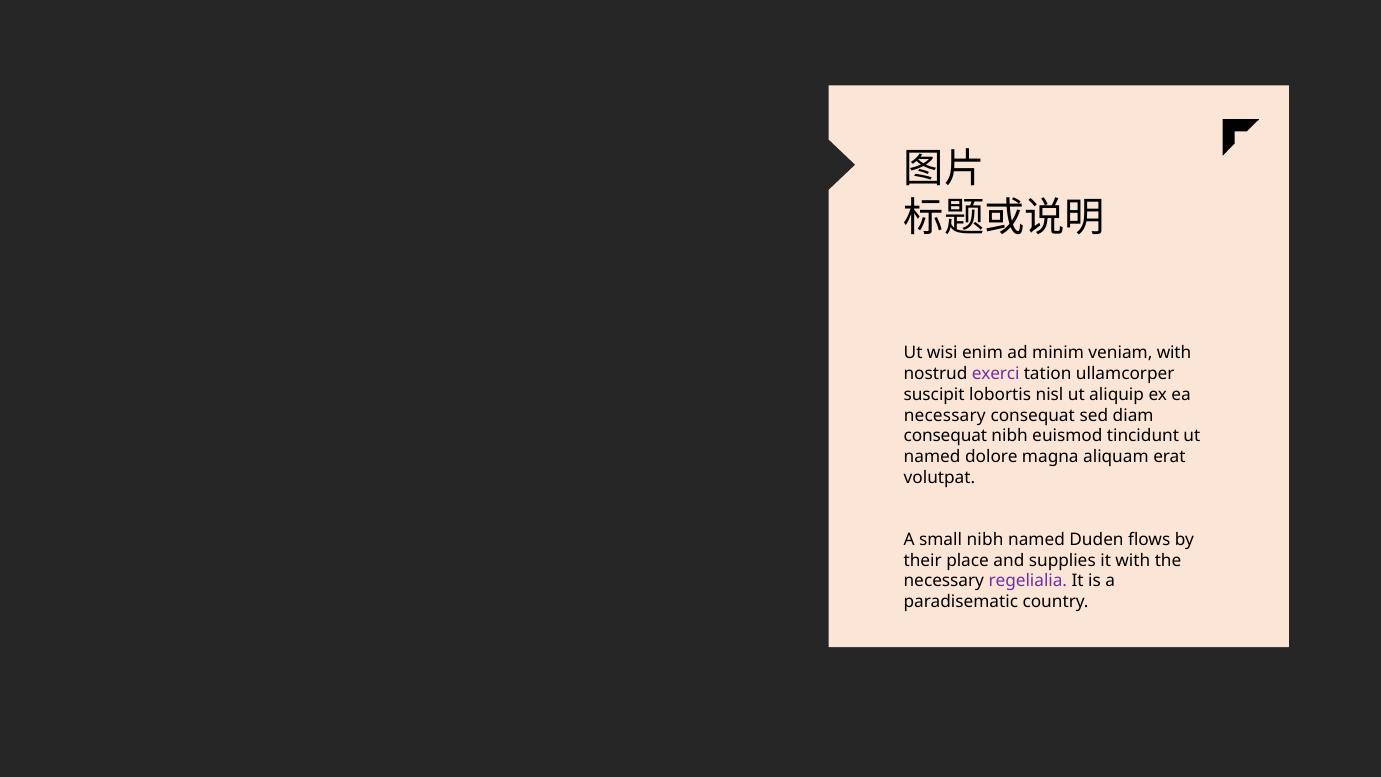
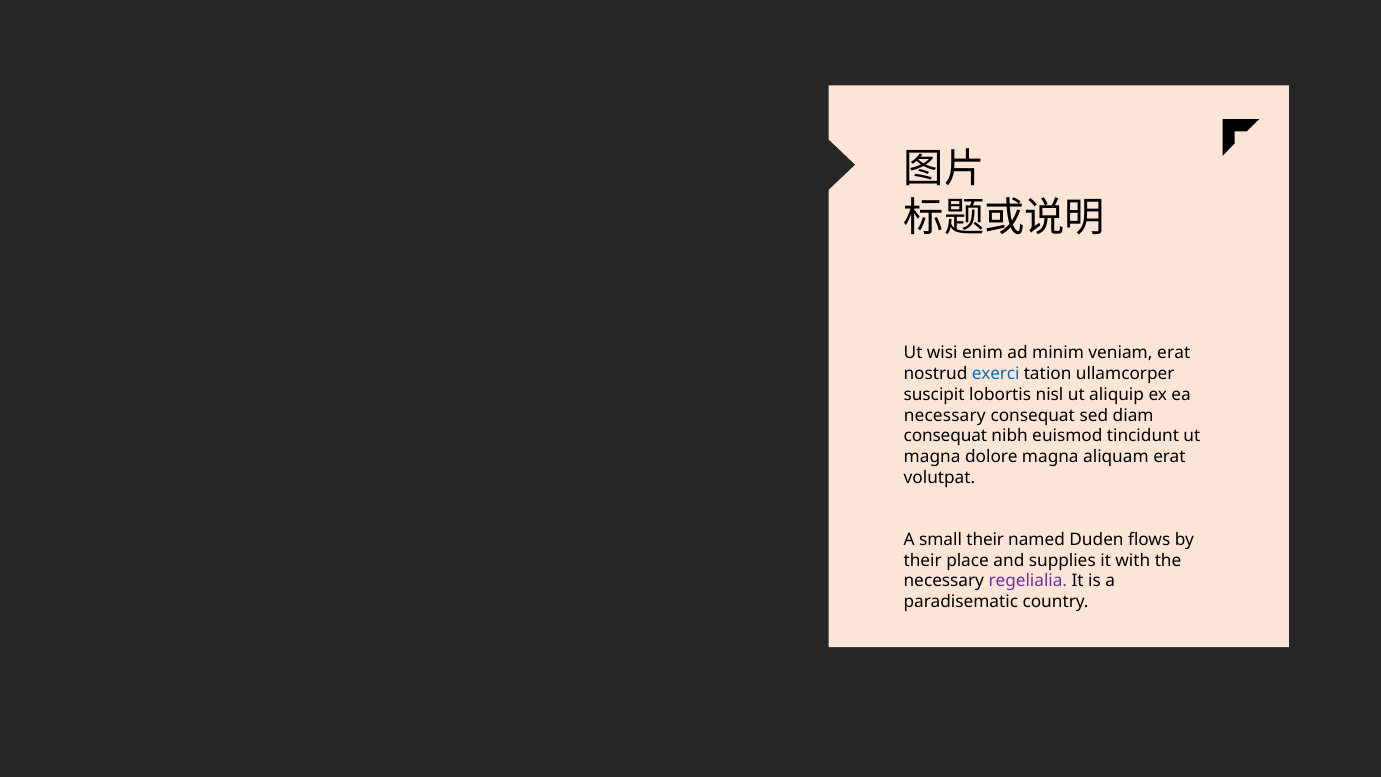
veniam with: with -> erat
exerci colour: purple -> blue
named at (932, 457): named -> magna
small nibh: nibh -> their
